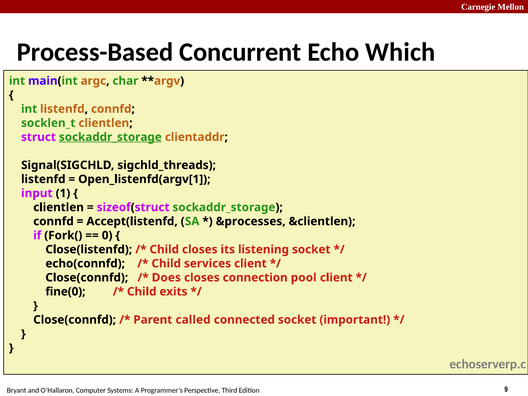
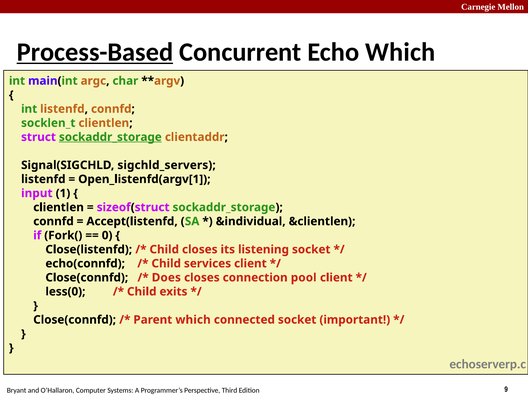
Process-Based underline: none -> present
sigchld_threads: sigchld_threads -> sigchld_servers
&processes: &processes -> &individual
fine(0: fine(0 -> less(0
Parent called: called -> which
